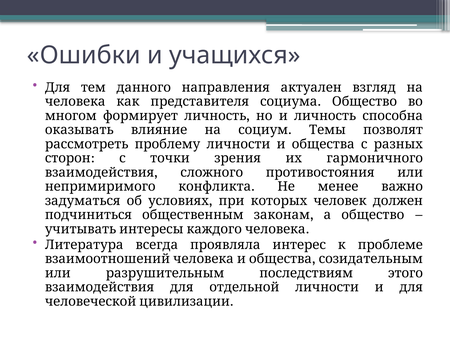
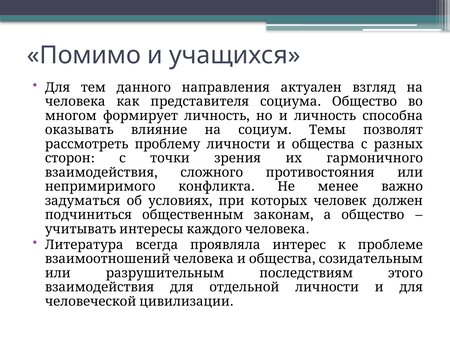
Ошибки: Ошибки -> Помимо
